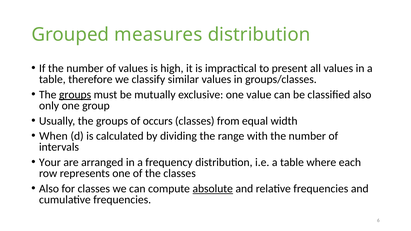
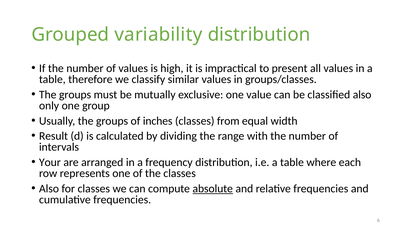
measures: measures -> variability
groups at (75, 95) underline: present -> none
occurs: occurs -> inches
When: When -> Result
